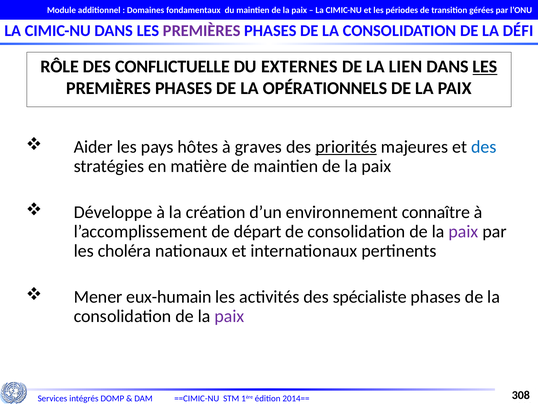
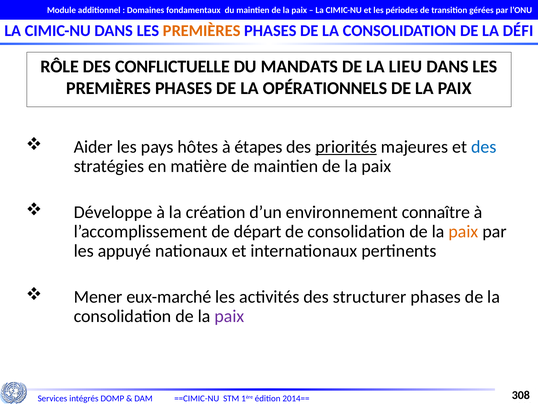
PREMIÈRES at (202, 31) colour: purple -> orange
EXTERNES: EXTERNES -> MANDATS
LIEN: LIEN -> LIEU
LES at (485, 67) underline: present -> none
graves: graves -> étapes
paix at (463, 231) colour: purple -> orange
choléra: choléra -> appuyé
eux-humain: eux-humain -> eux-marché
spécialiste: spécialiste -> structurer
